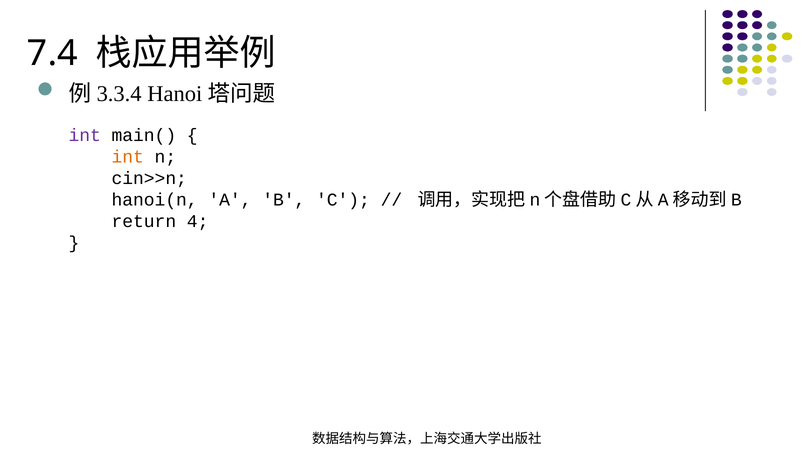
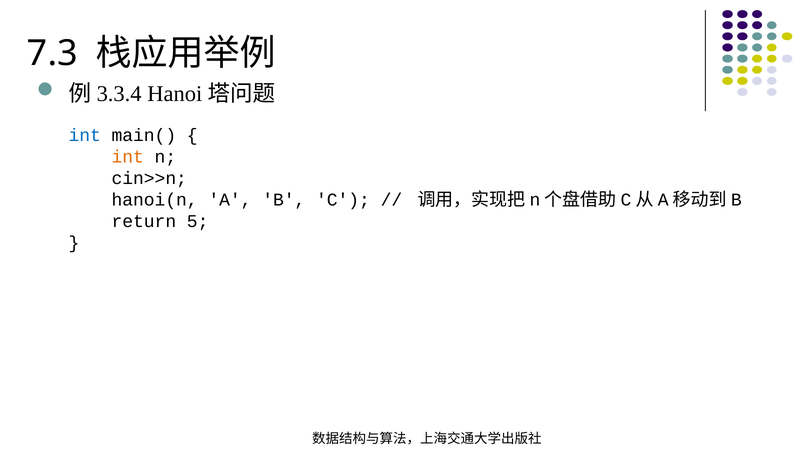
7.4: 7.4 -> 7.3
int at (85, 135) colour: purple -> blue
4: 4 -> 5
